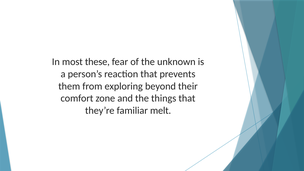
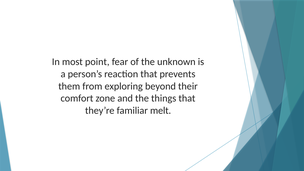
these: these -> point
